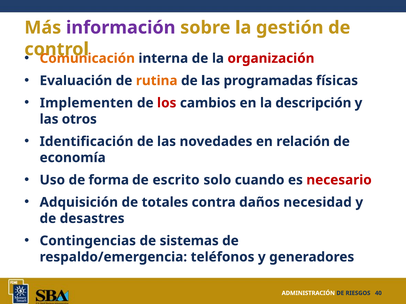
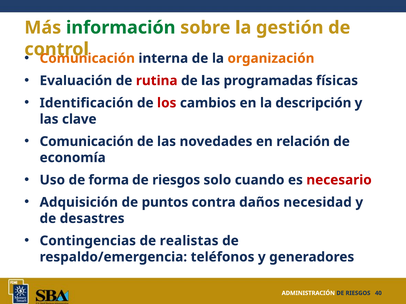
información colour: purple -> green
organización colour: red -> orange
rutina colour: orange -> red
Implementen: Implementen -> Identificación
otros: otros -> clave
Identificación at (86, 142): Identificación -> Comunicación
escrito at (176, 180): escrito -> riesgos
totales: totales -> puntos
sistemas: sistemas -> realistas
